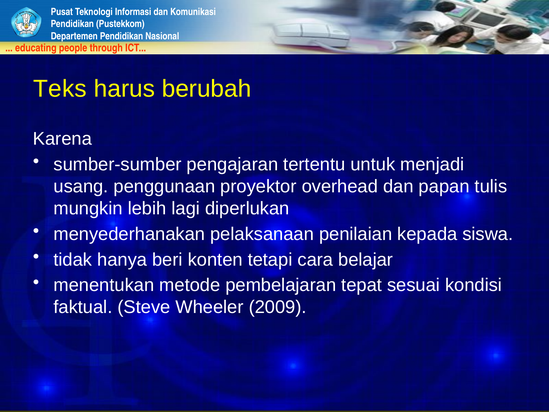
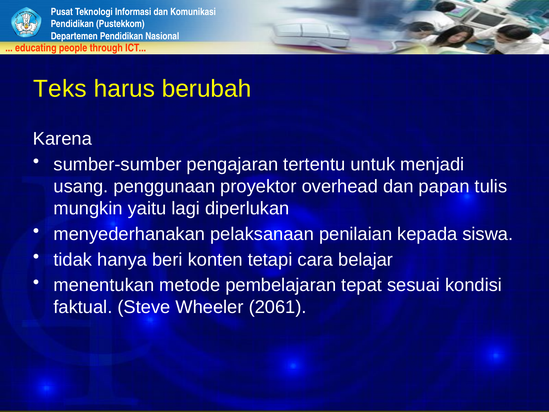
lebih: lebih -> yaitu
2009: 2009 -> 2061
